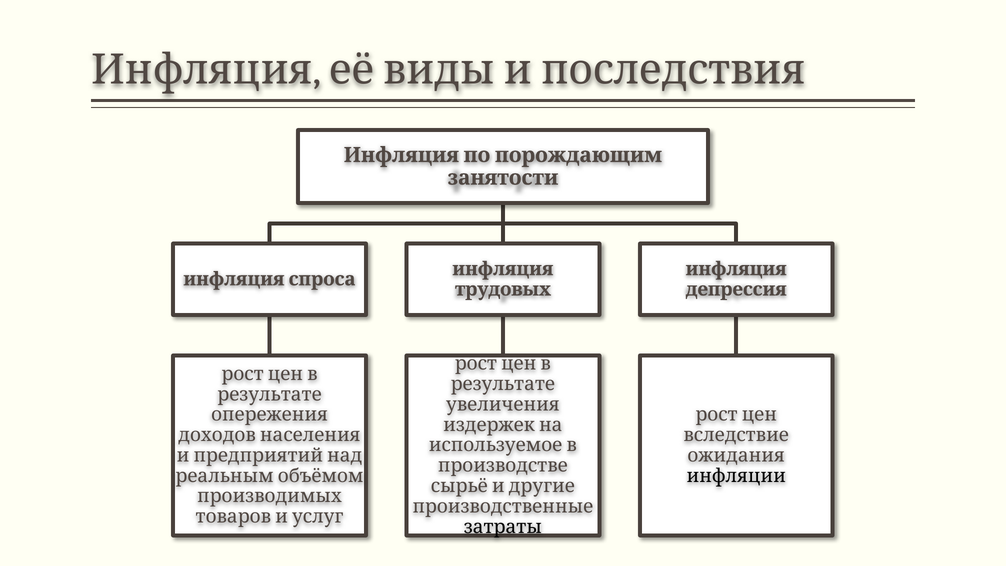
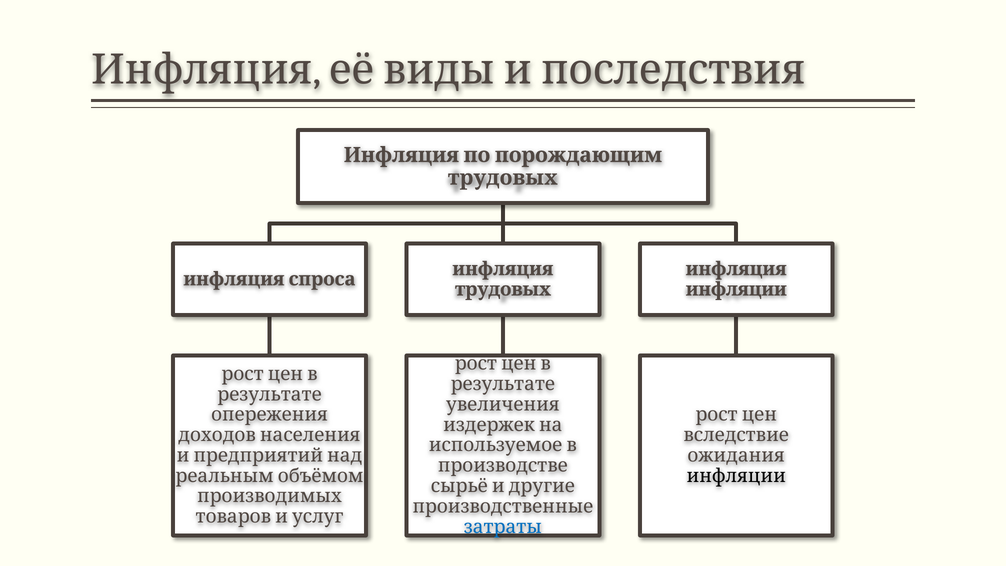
занятости at (503, 178): занятости -> трудовых
депрессия at (736, 289): депрессия -> инфляции
затраты colour: black -> blue
